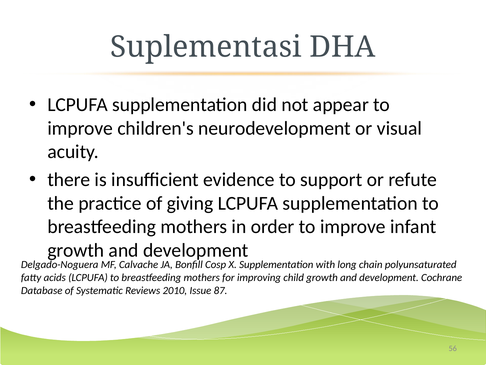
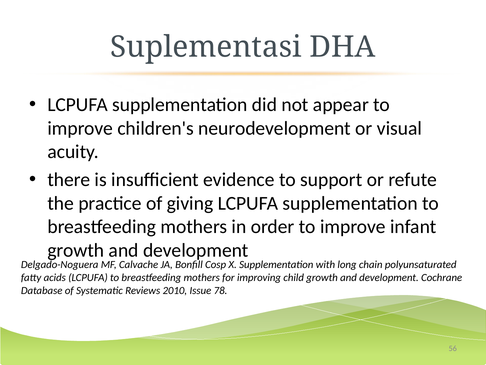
87: 87 -> 78
